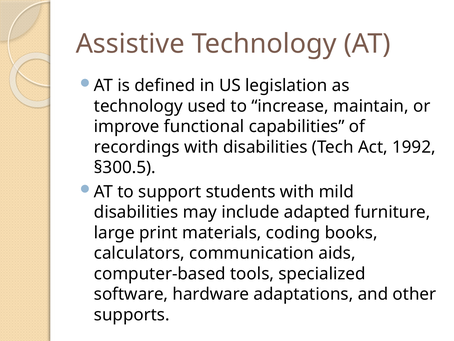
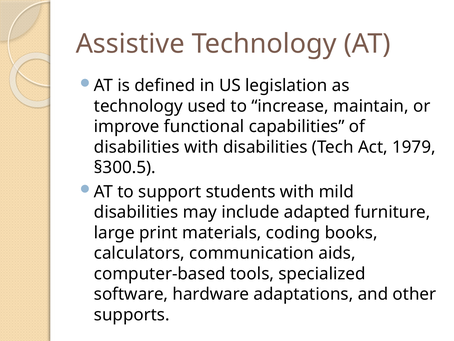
recordings at (137, 147): recordings -> disabilities
1992: 1992 -> 1979
